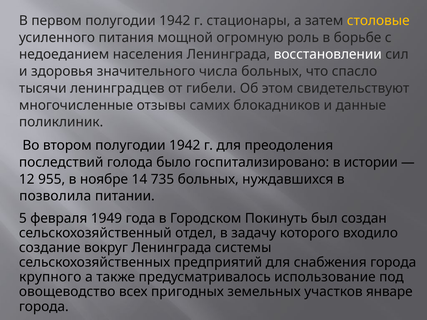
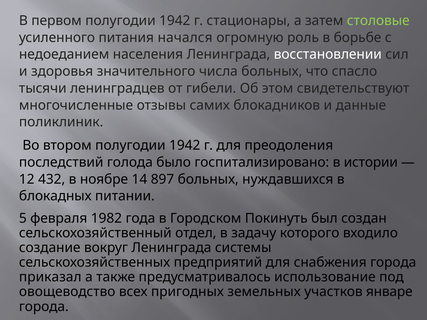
столовые colour: yellow -> light green
мощной: мощной -> начался
955: 955 -> 432
735: 735 -> 897
позволила: позволила -> блокадных
1949: 1949 -> 1982
крупного: крупного -> приказал
